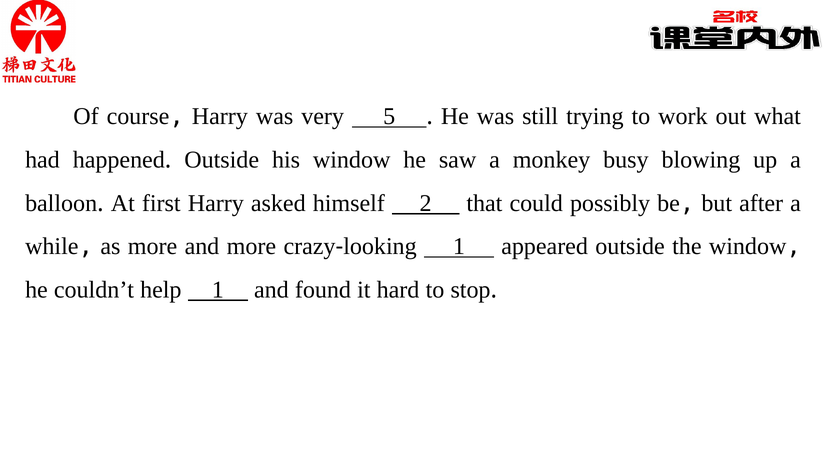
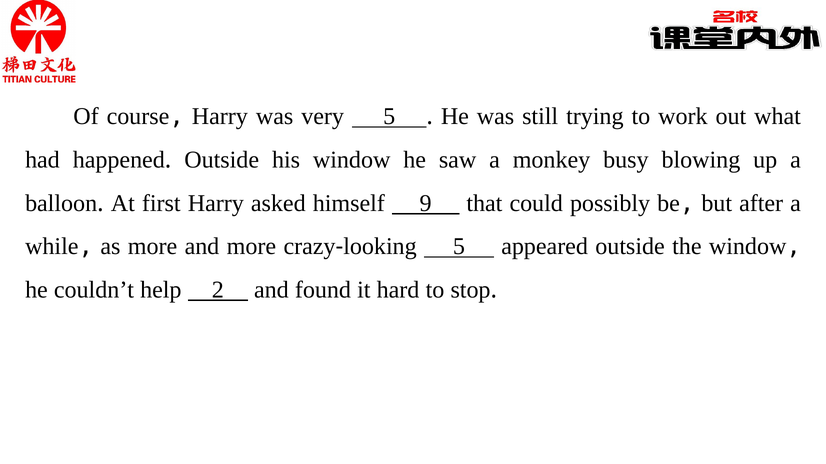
2: 2 -> 9
1 at (459, 247): 1 -> 5
help 1: 1 -> 2
